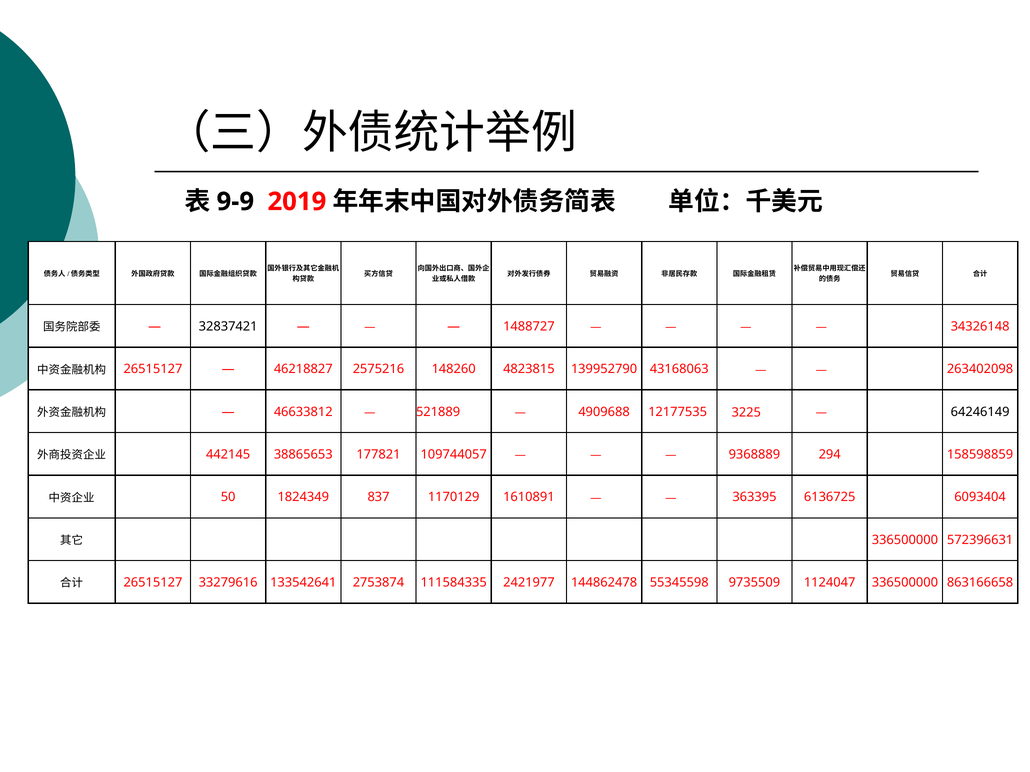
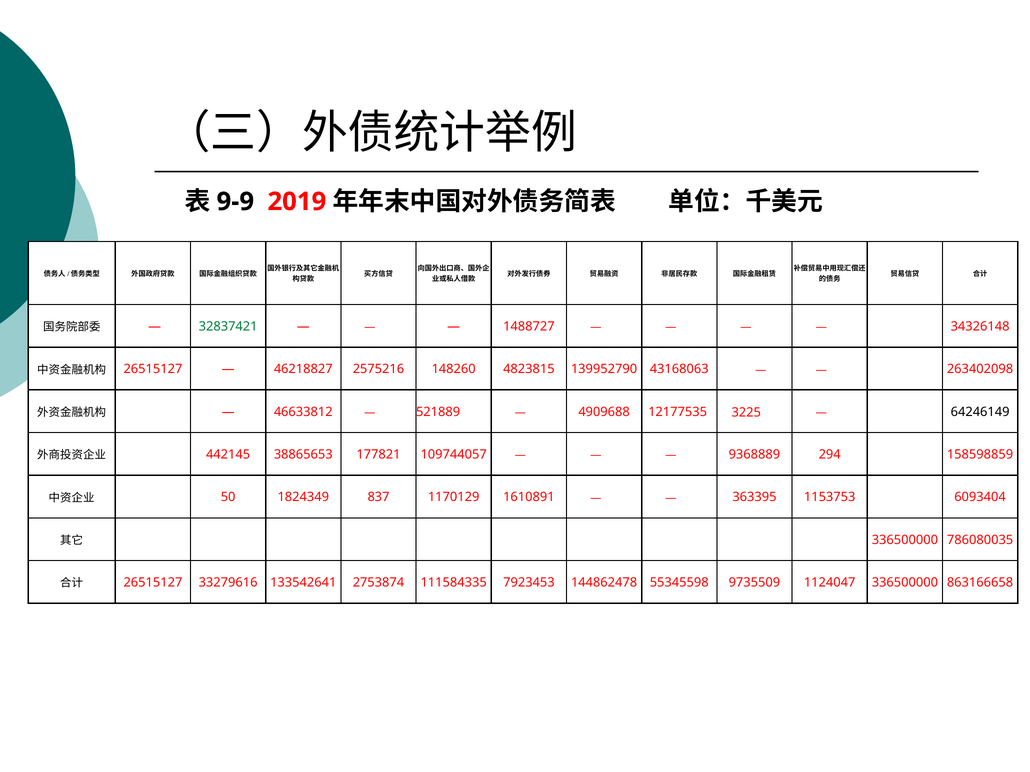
32837421 colour: black -> green
6136725: 6136725 -> 1153753
572396631: 572396631 -> 786080035
2421977: 2421977 -> 7923453
